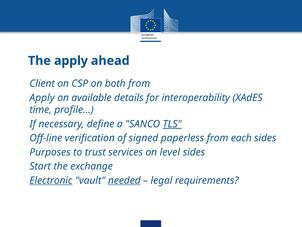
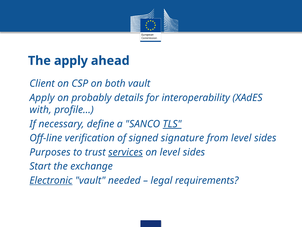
both from: from -> vault
available: available -> probably
time: time -> with
paperless: paperless -> signature
from each: each -> level
services underline: none -> present
needed underline: present -> none
